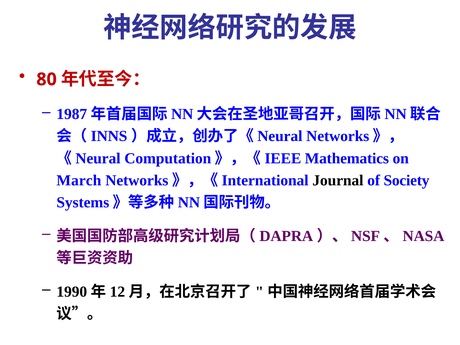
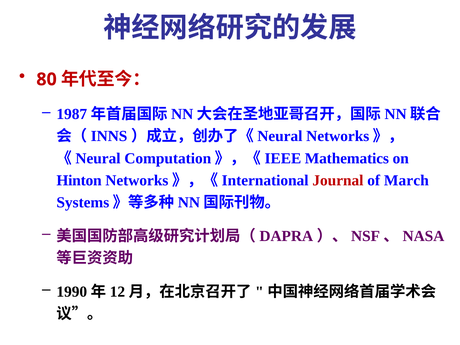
March: March -> Hinton
Journal colour: black -> red
Society: Society -> March
